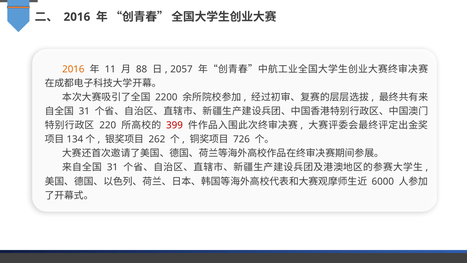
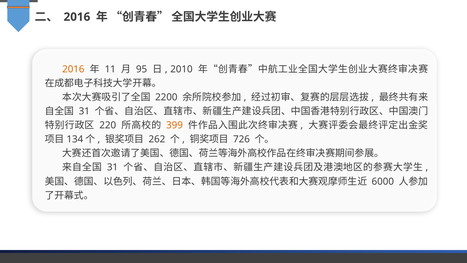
88: 88 -> 95
2057: 2057 -> 2010
399 colour: red -> orange
